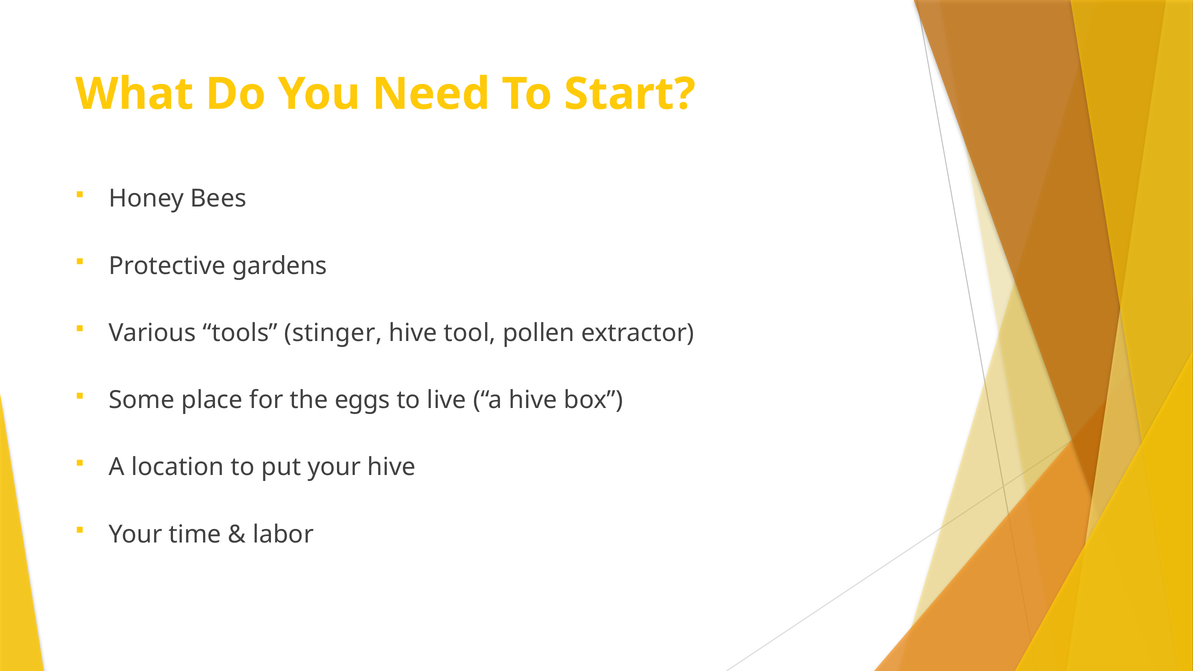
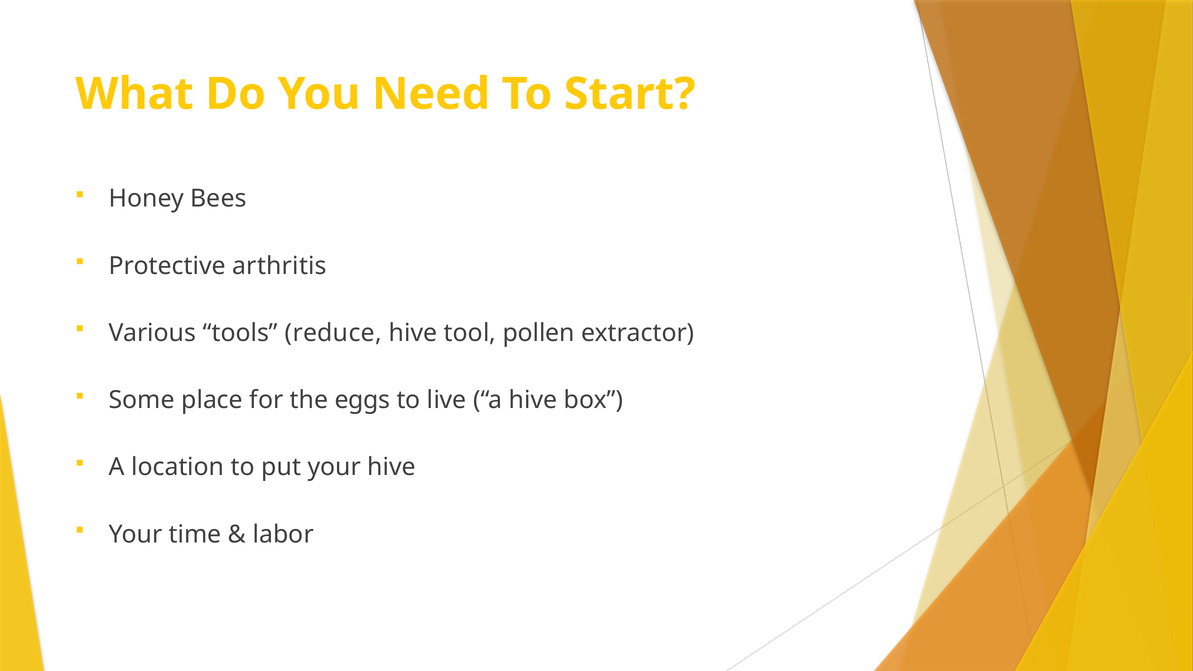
gardens: gardens -> arthritis
stinger: stinger -> reduce
